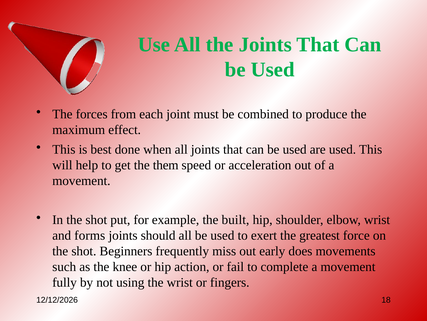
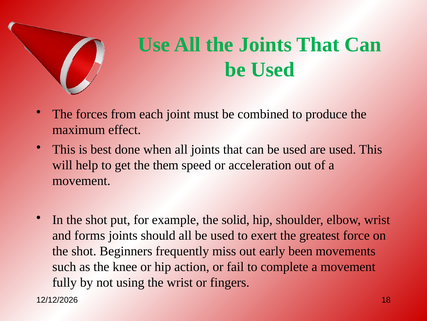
built: built -> solid
does: does -> been
